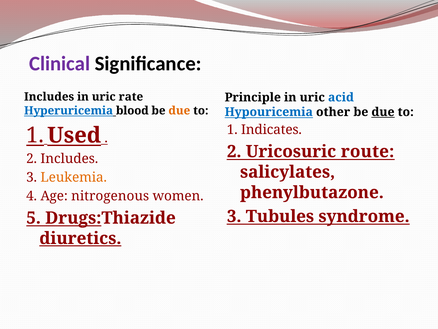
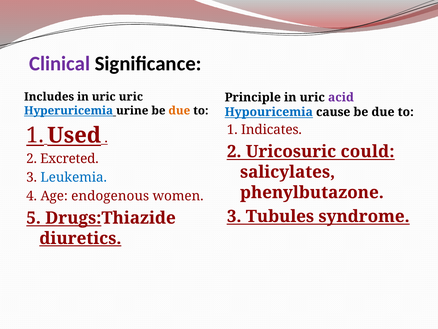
uric rate: rate -> uric
acid colour: blue -> purple
blood: blood -> urine
other: other -> cause
due at (383, 112) underline: present -> none
route: route -> could
2 Includes: Includes -> Excreted
Leukemia colour: orange -> blue
nitrogenous: nitrogenous -> endogenous
